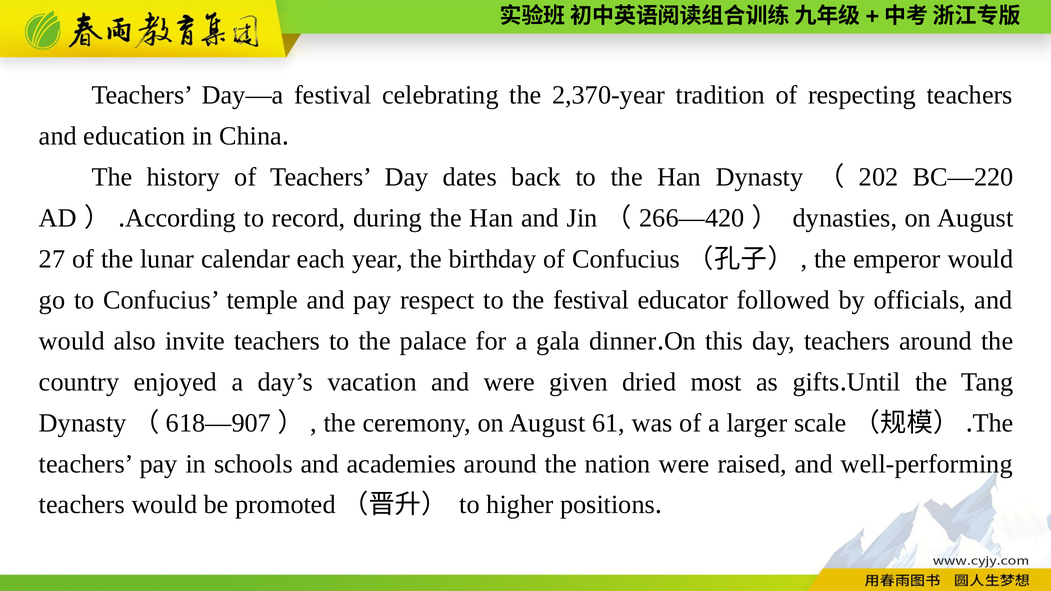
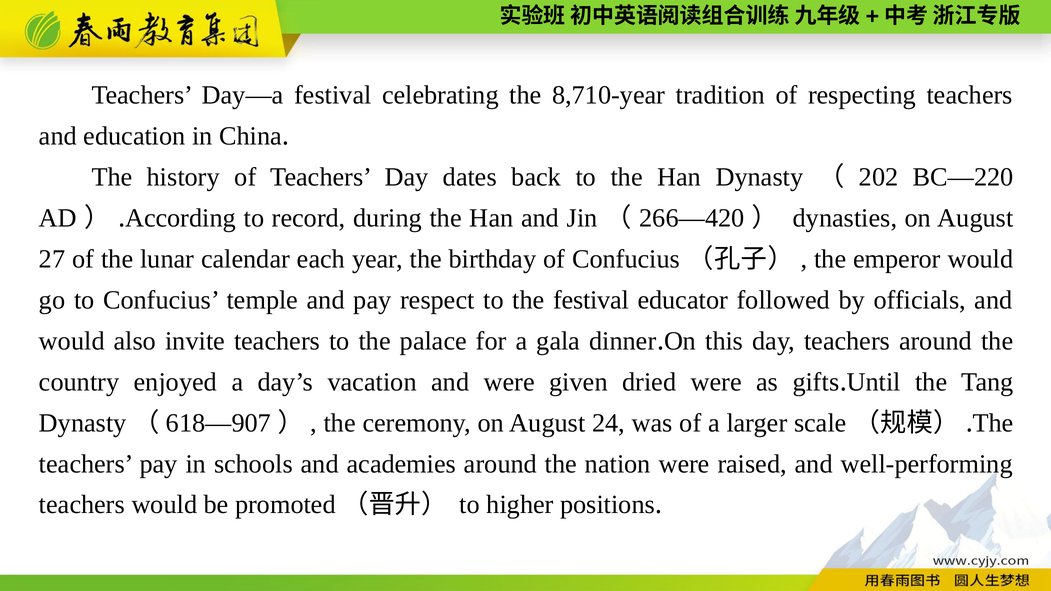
2,370-year: 2,370-year -> 8,710-year
dried most: most -> were
61: 61 -> 24
